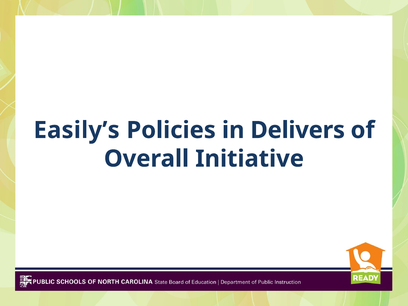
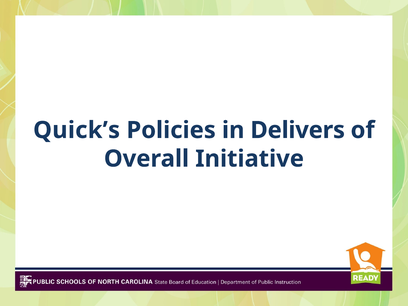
Easily’s: Easily’s -> Quick’s
